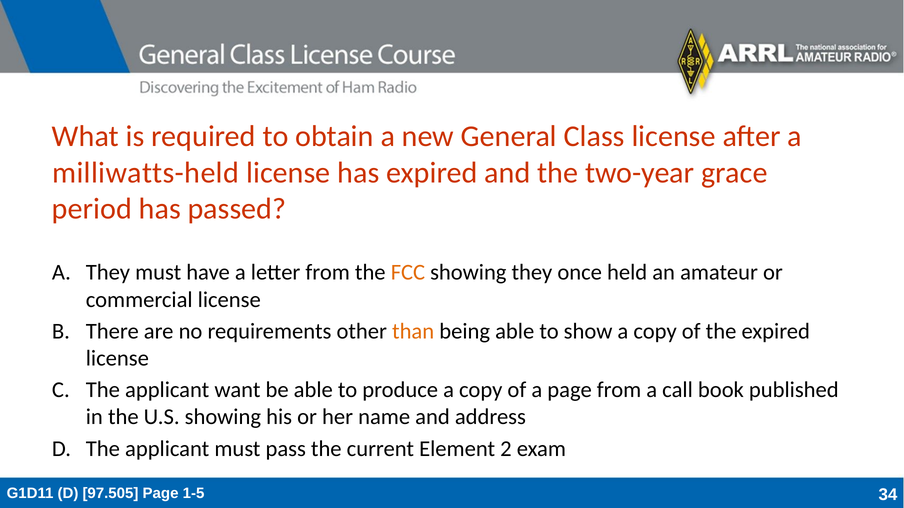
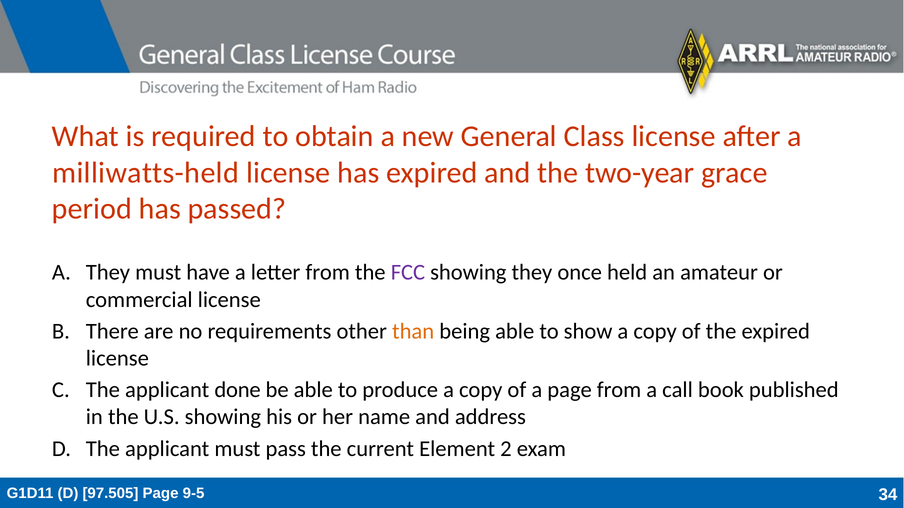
FCC colour: orange -> purple
want: want -> done
1-5: 1-5 -> 9-5
